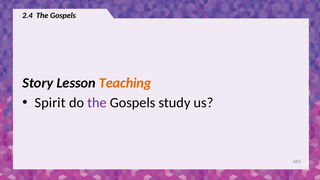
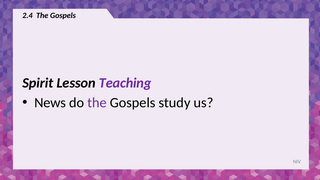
Story: Story -> Spirit
Teaching colour: orange -> purple
Spirit: Spirit -> News
